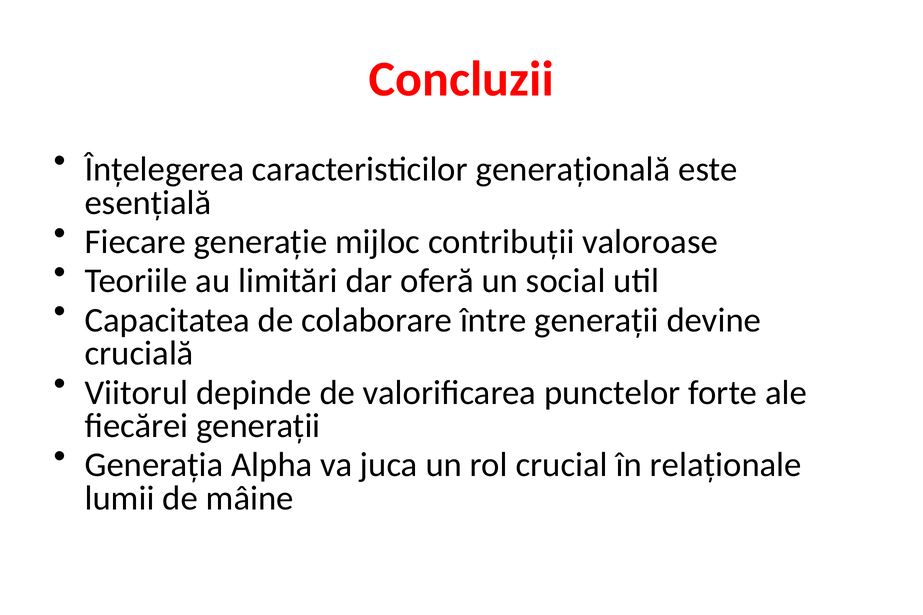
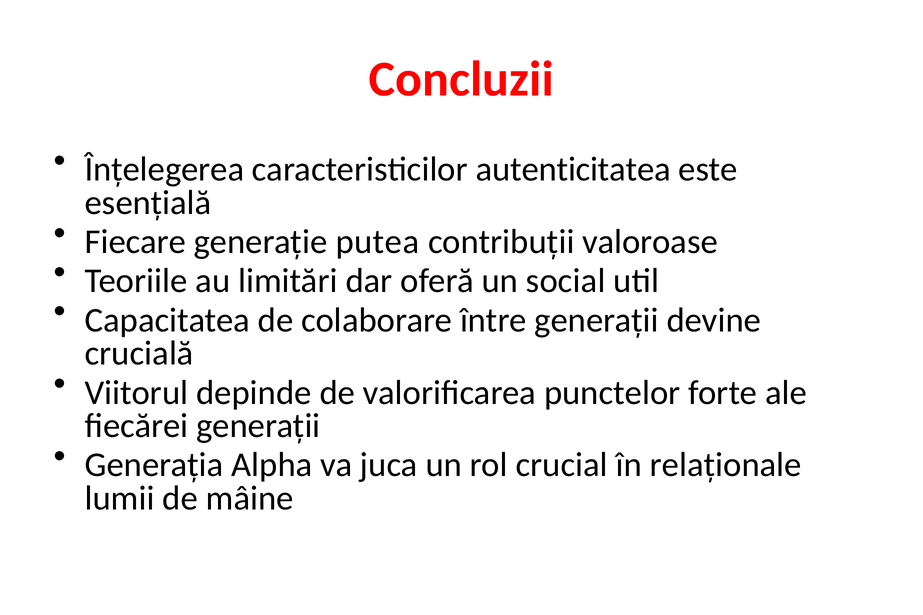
generațională: generațională -> autenticitatea
mijloc: mijloc -> putea
